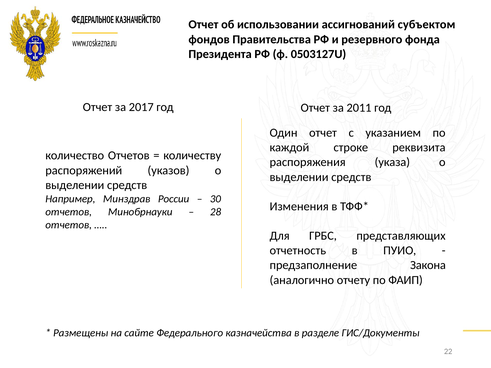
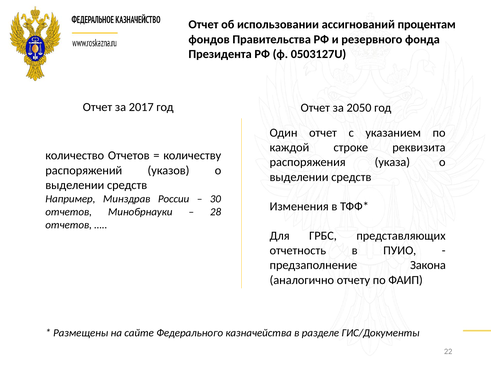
субъектом: субъектом -> процентам
2011: 2011 -> 2050
